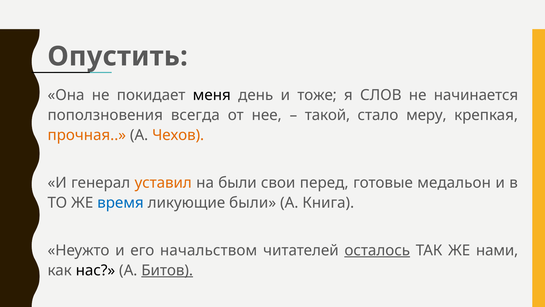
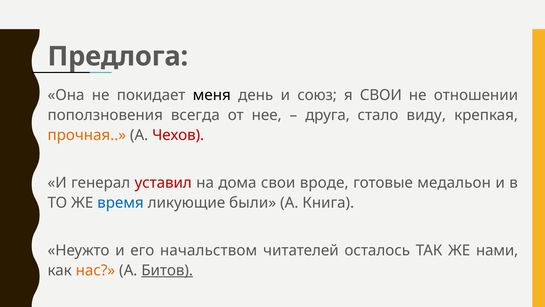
Опустить: Опустить -> Предлога
тоже: тоже -> союз
я СЛОВ: СЛОВ -> СВОИ
начинается: начинается -> отношении
такой: такой -> друга
меру: меру -> виду
Чехов colour: orange -> red
уставил colour: orange -> red
на были: были -> дома
перед: перед -> вроде
осталось underline: present -> none
нас colour: black -> orange
